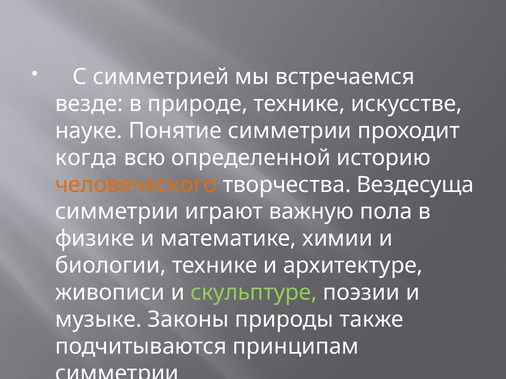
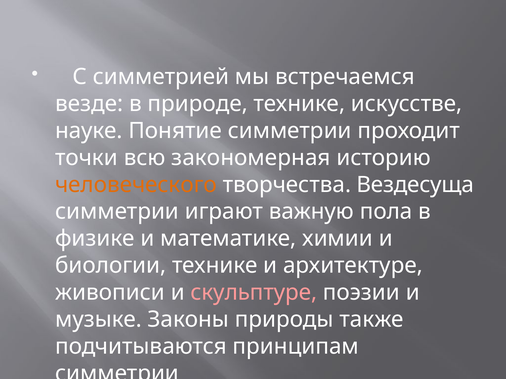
когда: когда -> точки
определенной: определенной -> закономерная
скульптуре colour: light green -> pink
